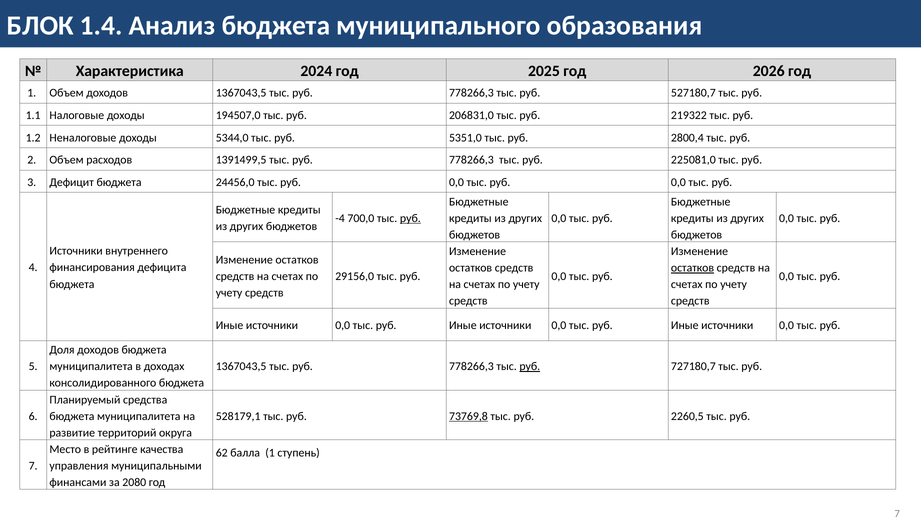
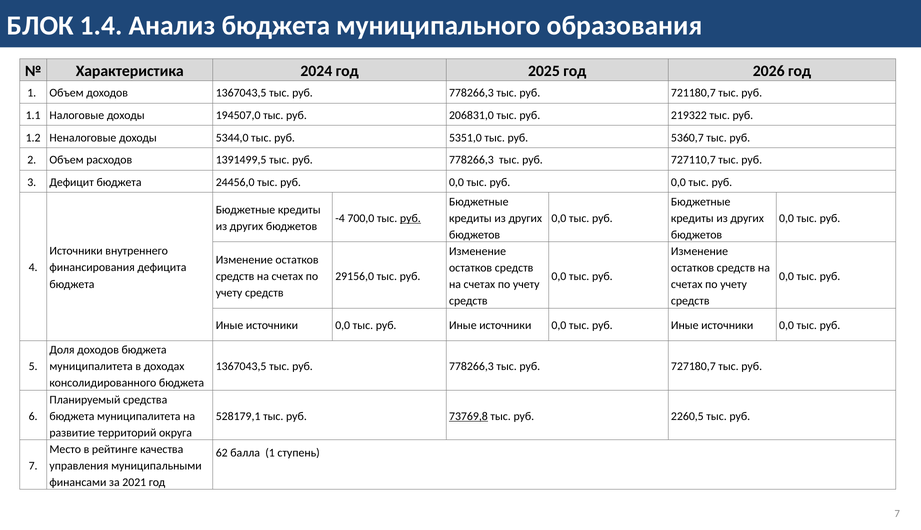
527180,7: 527180,7 -> 721180,7
2800,4: 2800,4 -> 5360,7
225081,0: 225081,0 -> 727110,7
остатков at (693, 268) underline: present -> none
руб at (530, 367) underline: present -> none
2080: 2080 -> 2021
